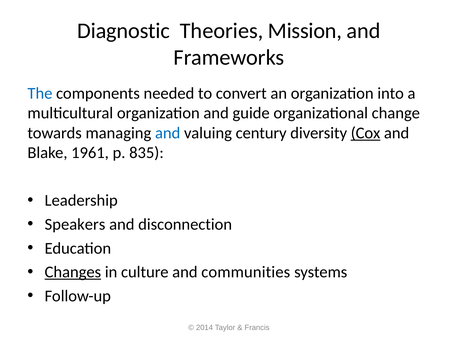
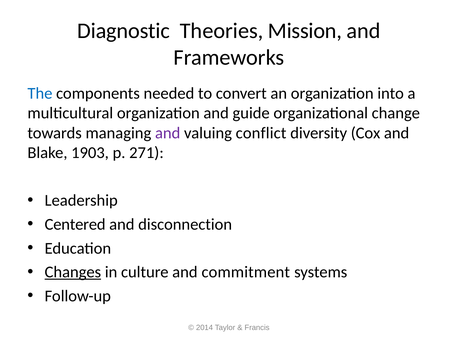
and at (168, 133) colour: blue -> purple
century: century -> conflict
Cox underline: present -> none
1961: 1961 -> 1903
835: 835 -> 271
Speakers: Speakers -> Centered
communities: communities -> commitment
